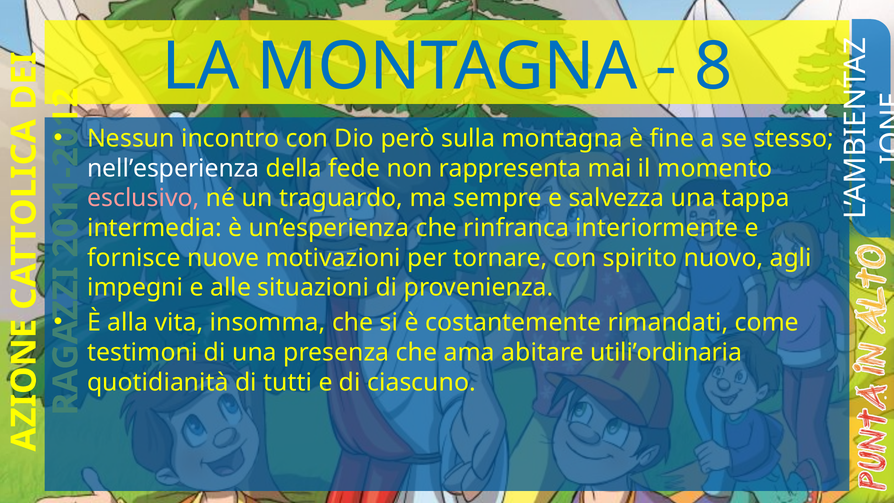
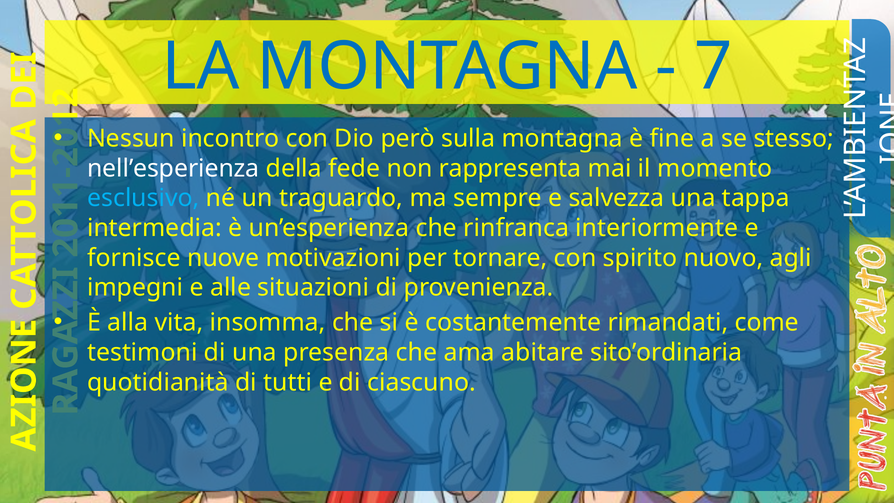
8: 8 -> 7
esclusivo colour: pink -> light blue
utili’ordinaria: utili’ordinaria -> sito’ordinaria
